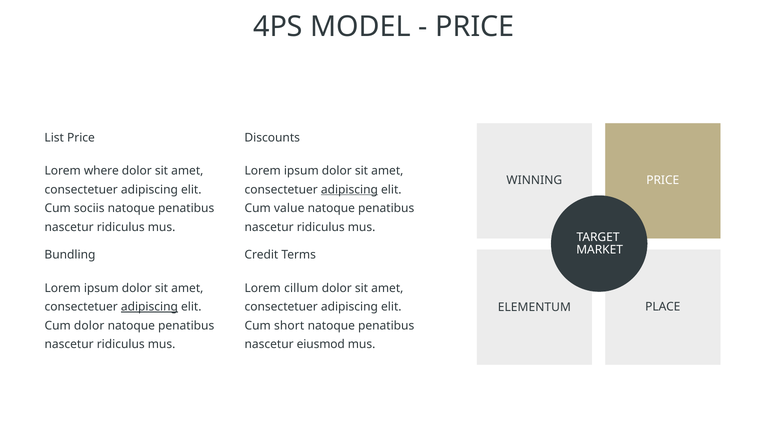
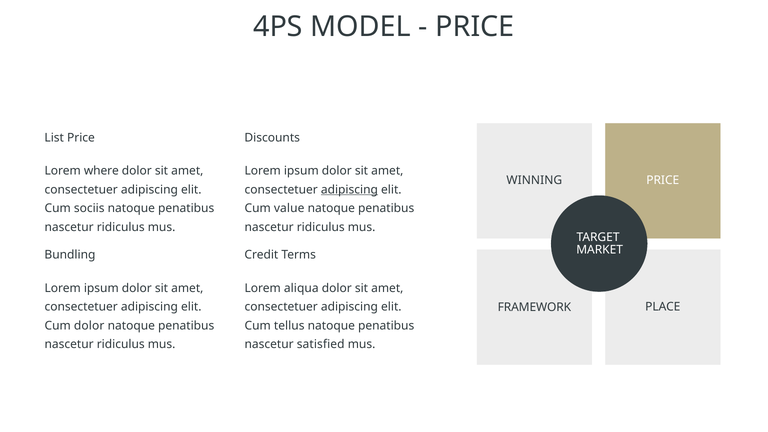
cillum: cillum -> aliqua
adipiscing at (149, 307) underline: present -> none
ELEMENTUM: ELEMENTUM -> FRAMEWORK
short: short -> tellus
eiusmod: eiusmod -> satisfied
